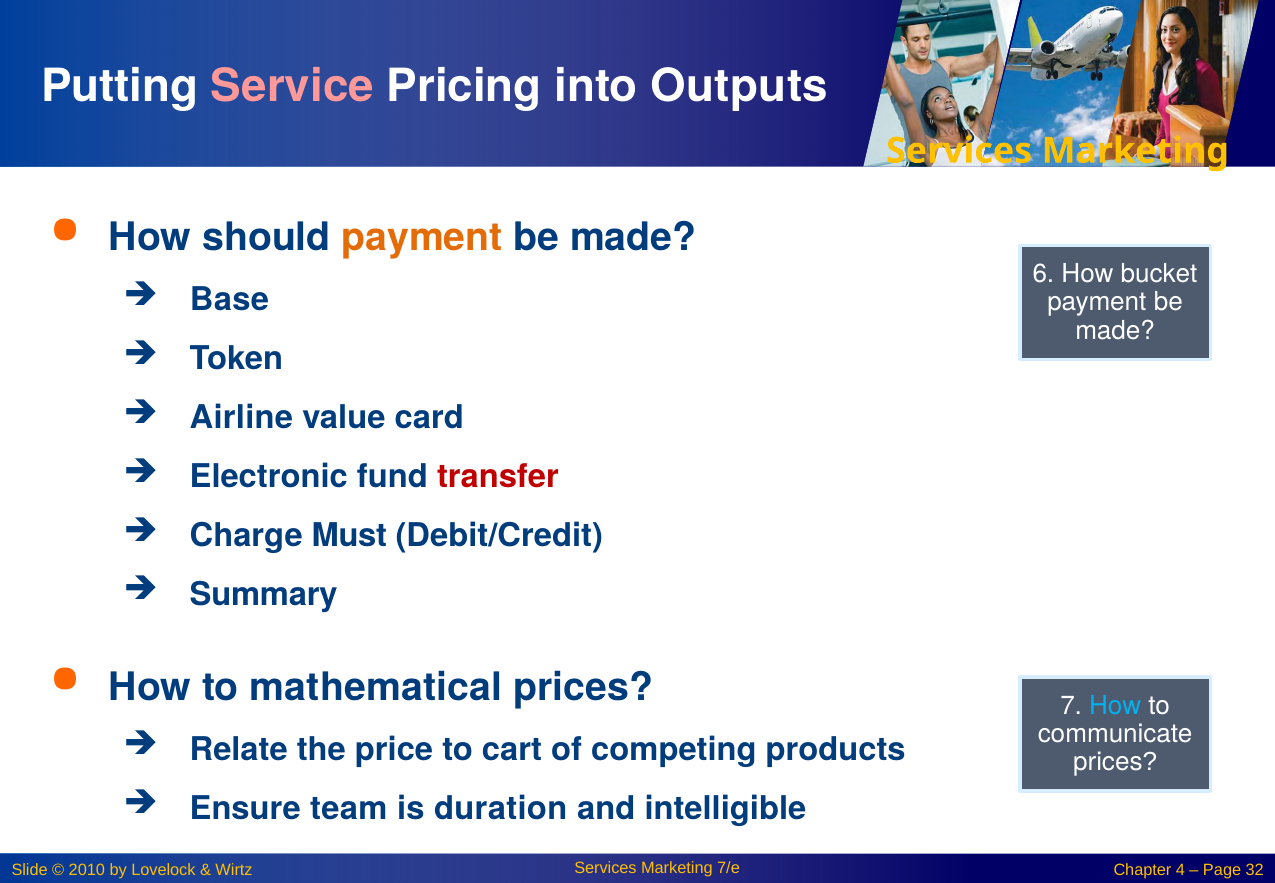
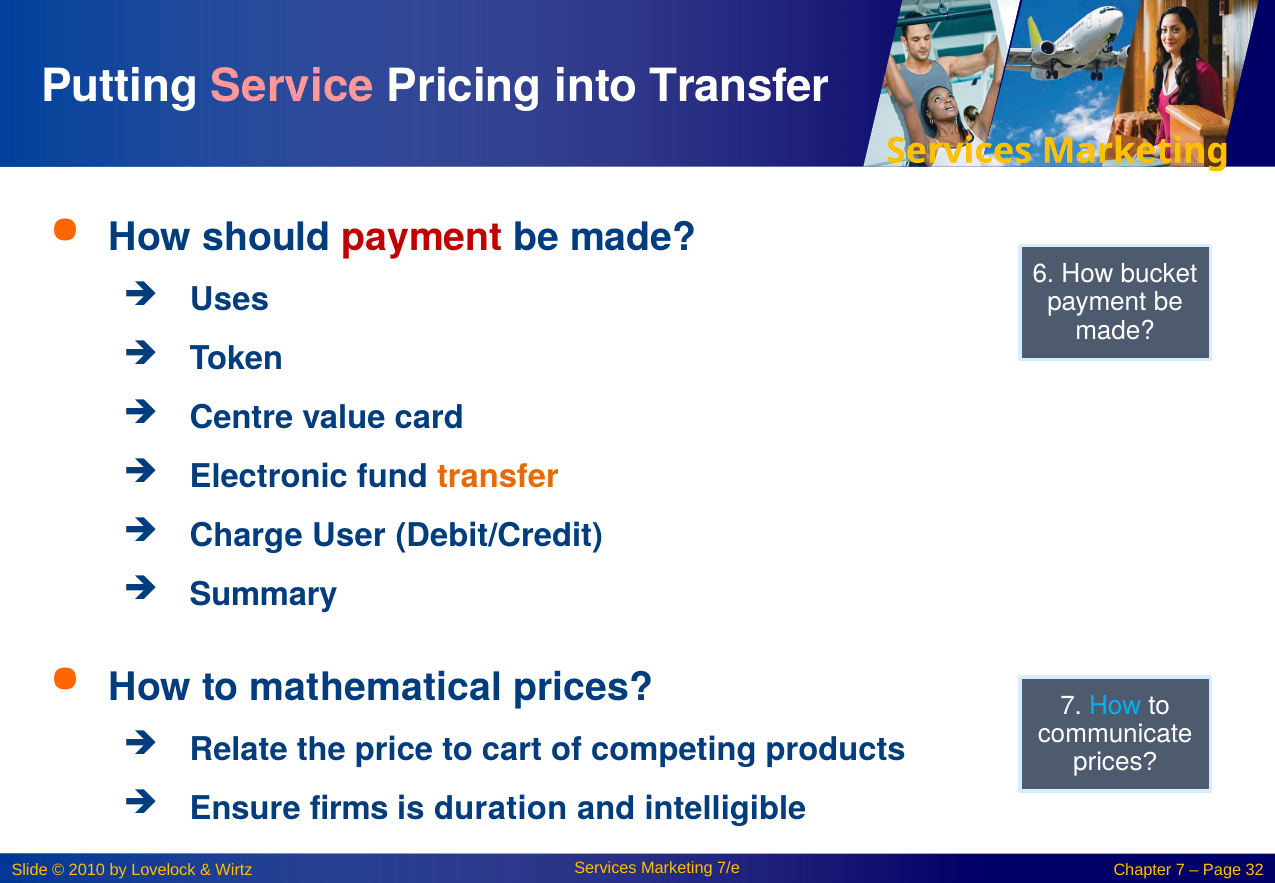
into Outputs: Outputs -> Transfer
payment at (422, 238) colour: orange -> red
Base: Base -> Uses
Airline: Airline -> Centre
transfer at (498, 477) colour: red -> orange
Must: Must -> User
team: team -> firms
4 at (1180, 870): 4 -> 7
